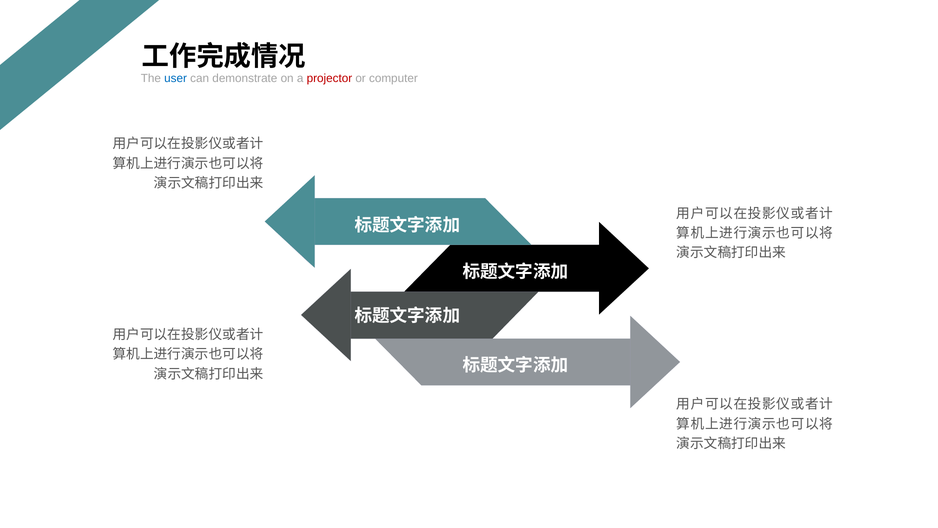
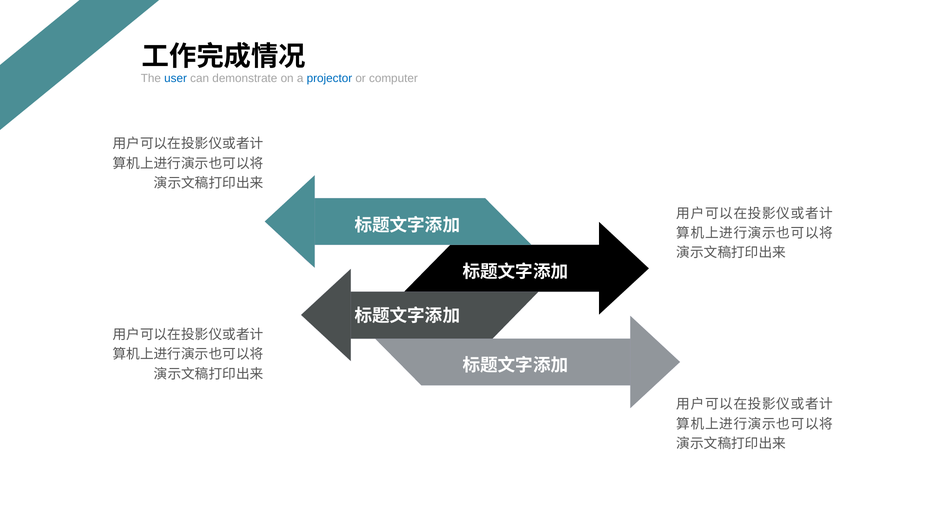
projector colour: red -> blue
